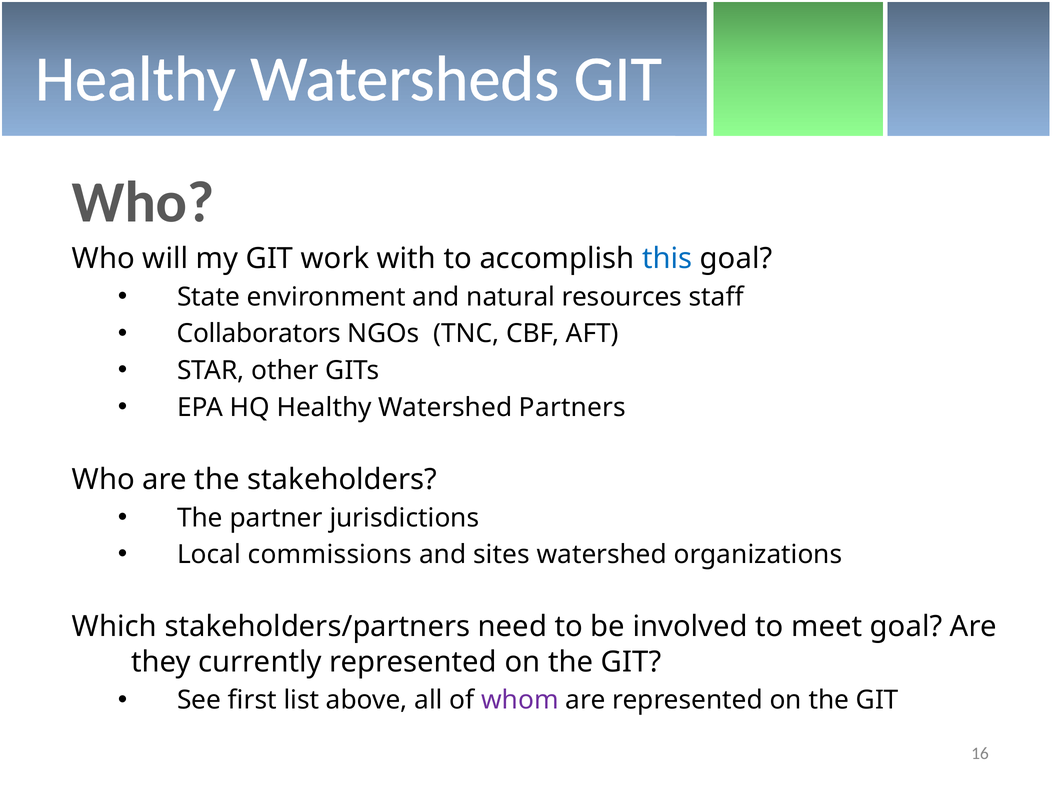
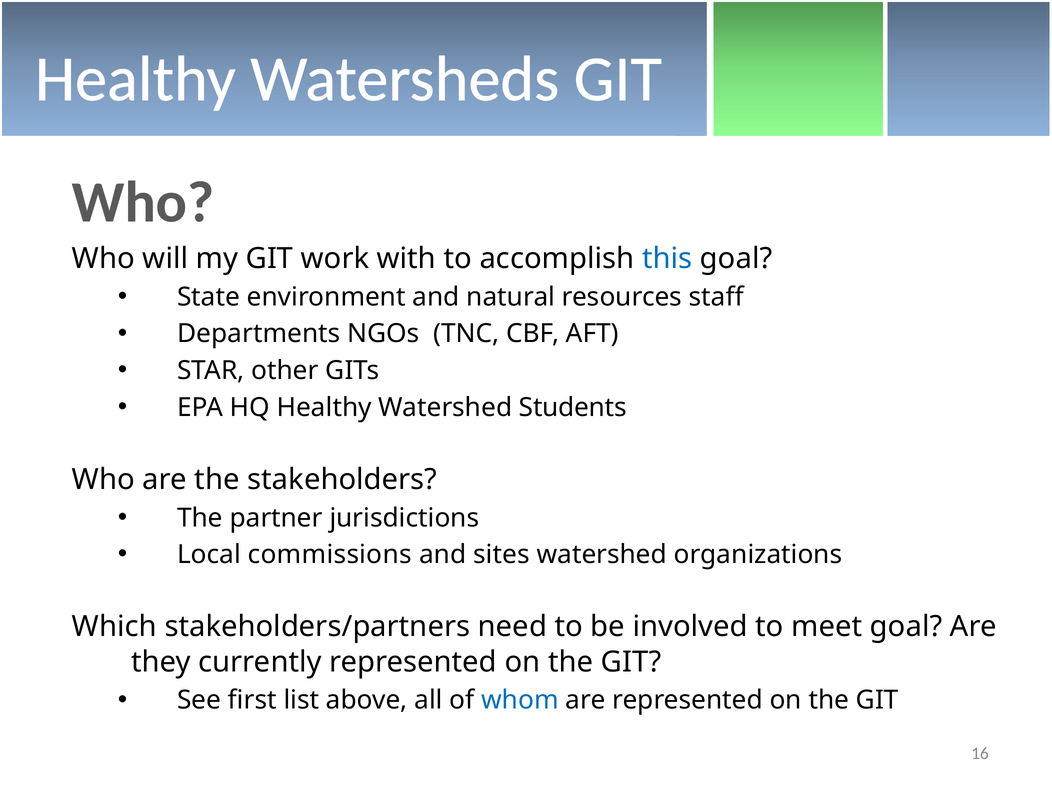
Collaborators: Collaborators -> Departments
Partners: Partners -> Students
whom colour: purple -> blue
